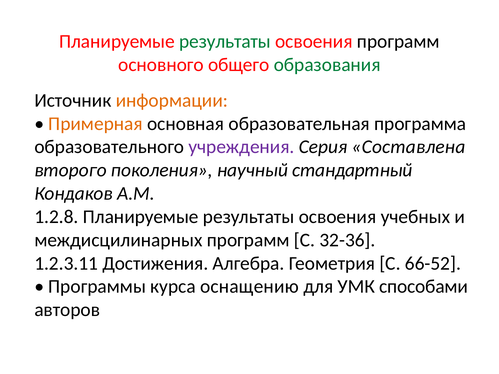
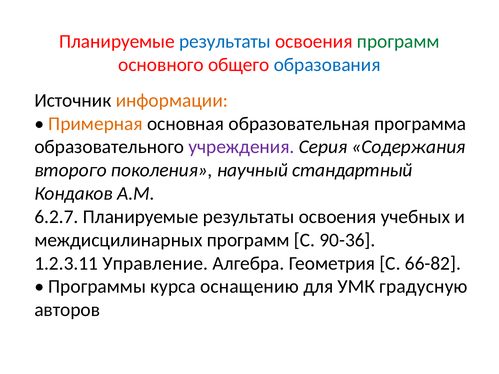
результаты at (225, 41) colour: green -> blue
программ at (398, 41) colour: black -> green
образования colour: green -> blue
Составлена: Составлена -> Содержания
1.2.8: 1.2.8 -> 6.2.7
32-36: 32-36 -> 90-36
Достижения: Достижения -> Управление
66-52: 66-52 -> 66-82
способами: способами -> градусную
